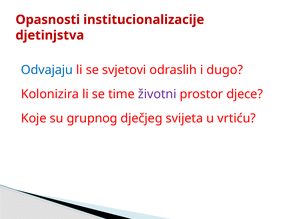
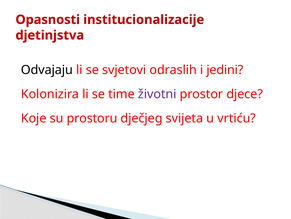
Odvajaju colour: blue -> black
dugo: dugo -> jedini
grupnog: grupnog -> prostoru
